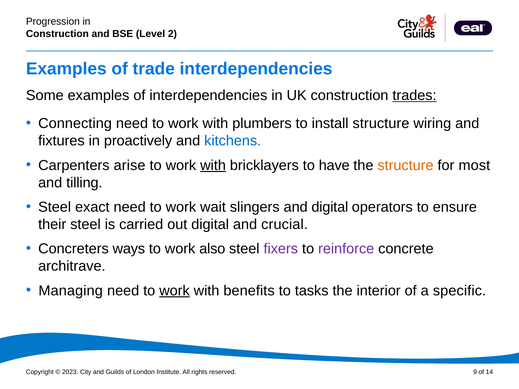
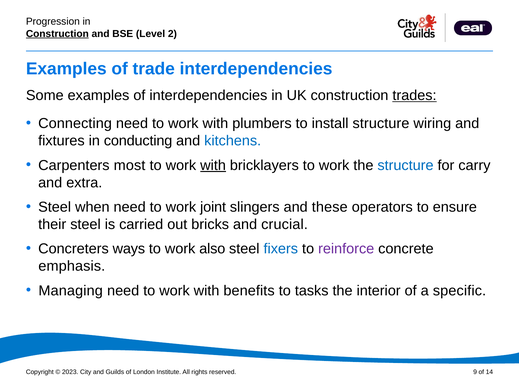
Construction at (57, 34) underline: none -> present
proactively: proactively -> conducting
arise: arise -> most
bricklayers to have: have -> work
structure at (406, 165) colour: orange -> blue
most: most -> carry
tilling: tilling -> extra
exact: exact -> when
wait: wait -> joint
and digital: digital -> these
out digital: digital -> bricks
fixers colour: purple -> blue
architrave: architrave -> emphasis
work at (174, 291) underline: present -> none
